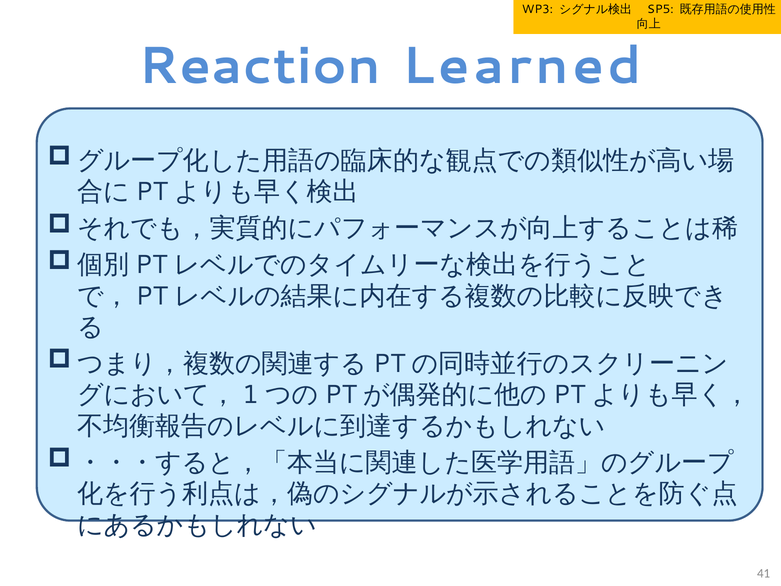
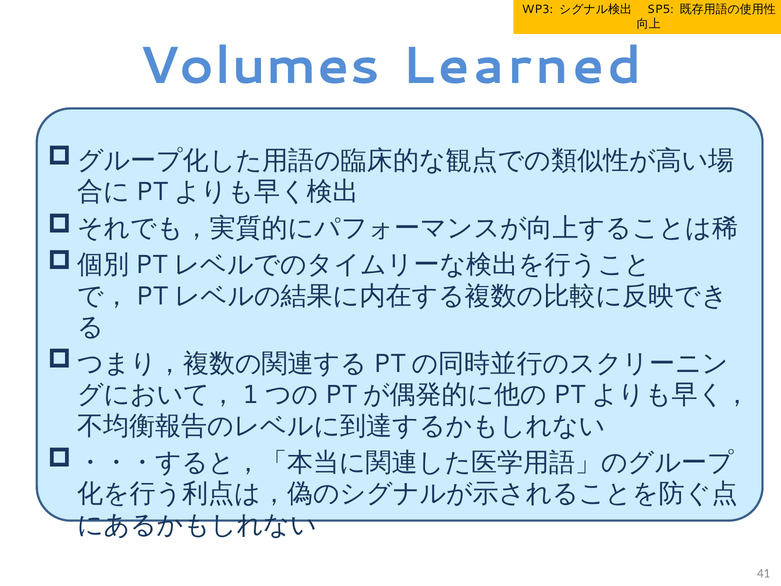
Reaction: Reaction -> Volumes
